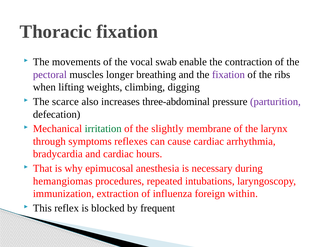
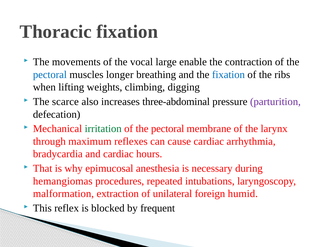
swab: swab -> large
pectoral at (50, 75) colour: purple -> blue
fixation at (228, 75) colour: purple -> blue
slightly at (167, 129): slightly -> pectoral
symptoms: symptoms -> maximum
immunization: immunization -> malformation
influenza: influenza -> unilateral
within: within -> humid
